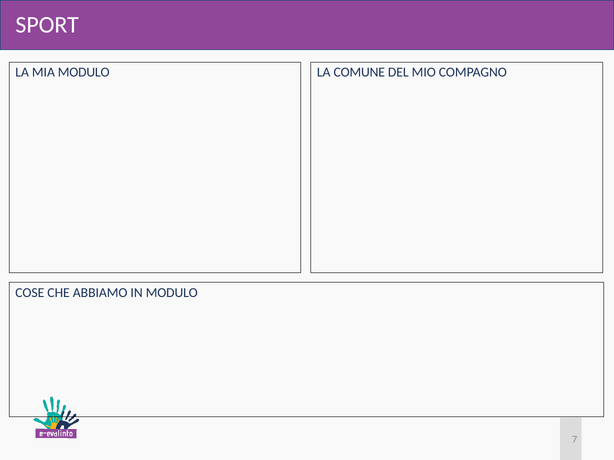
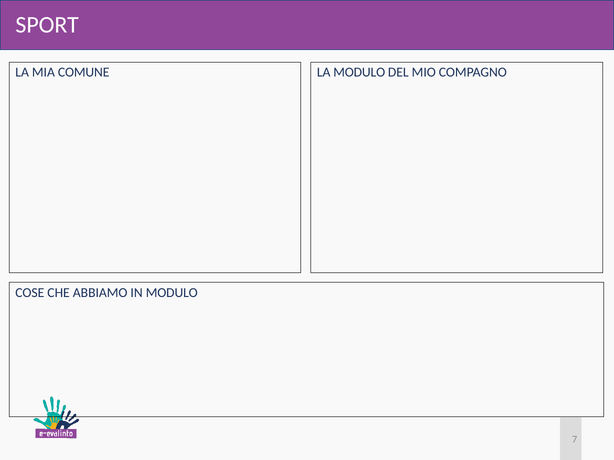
MIA MODULO: MODULO -> COMUNE
LA COMUNE: COMUNE -> MODULO
